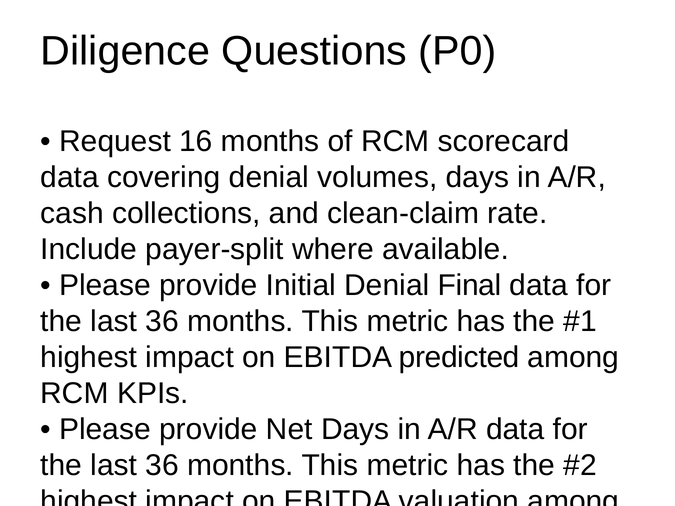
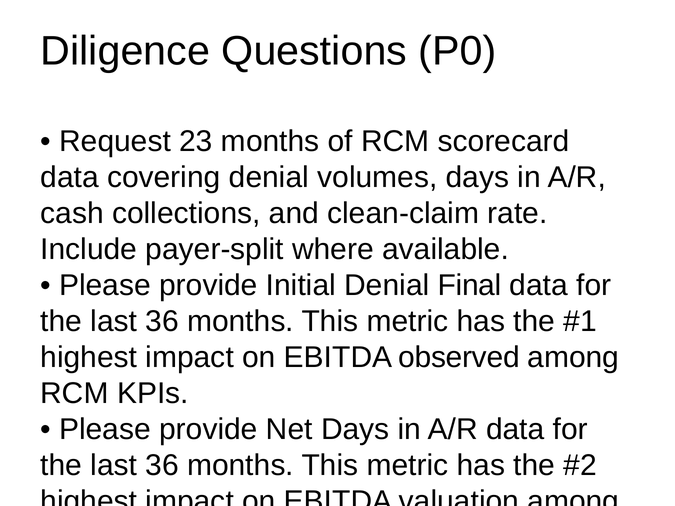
16: 16 -> 23
predicted: predicted -> observed
